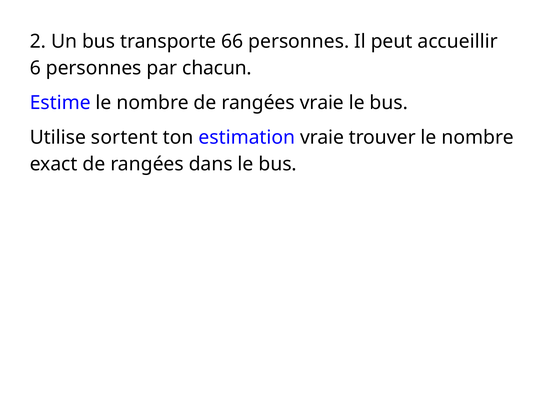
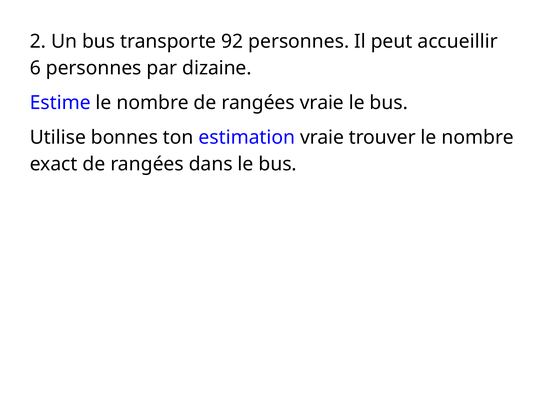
66: 66 -> 92
chacun: chacun -> dizaine
sortent: sortent -> bonnes
